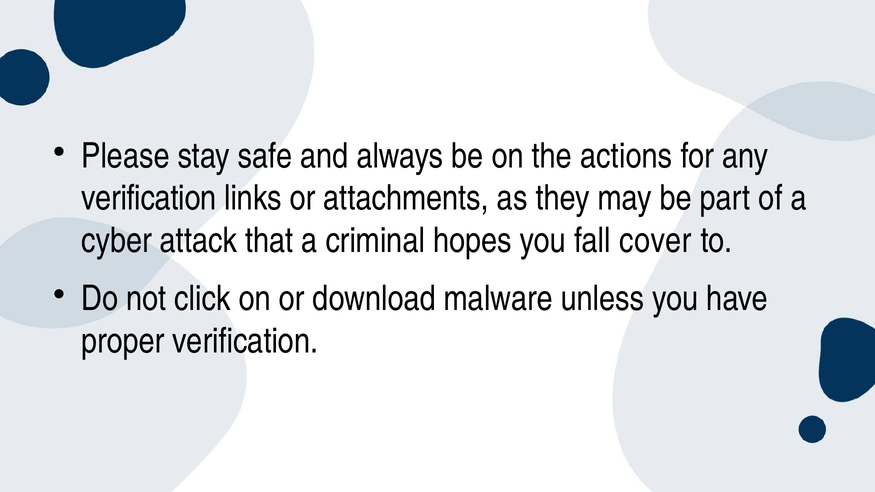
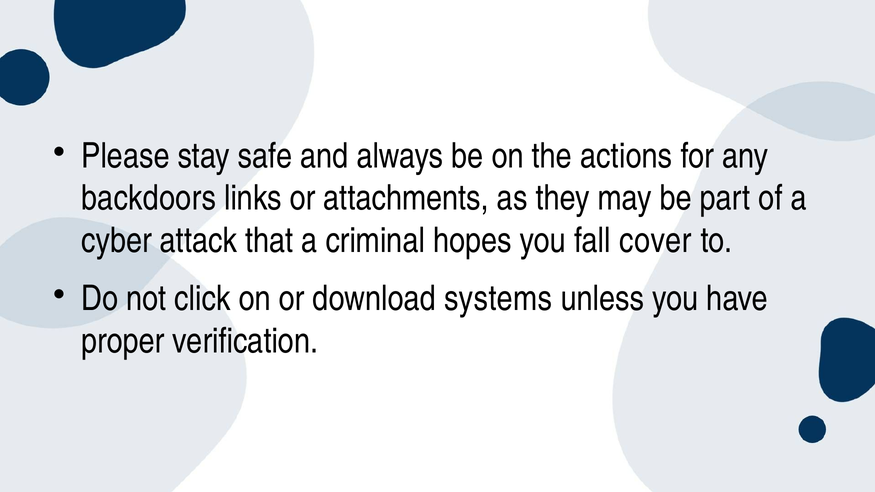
verification at (149, 198): verification -> backdoors
malware: malware -> systems
